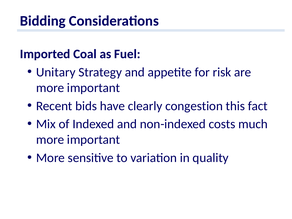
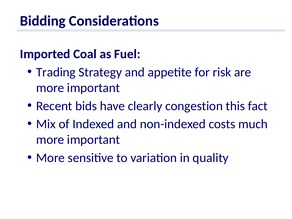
Unitary: Unitary -> Trading
